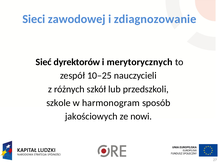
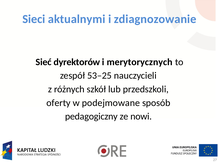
zawodowej: zawodowej -> aktualnymi
10–25: 10–25 -> 53–25
szkole: szkole -> oferty
harmonogram: harmonogram -> podejmowane
jakościowych: jakościowych -> pedagogiczny
